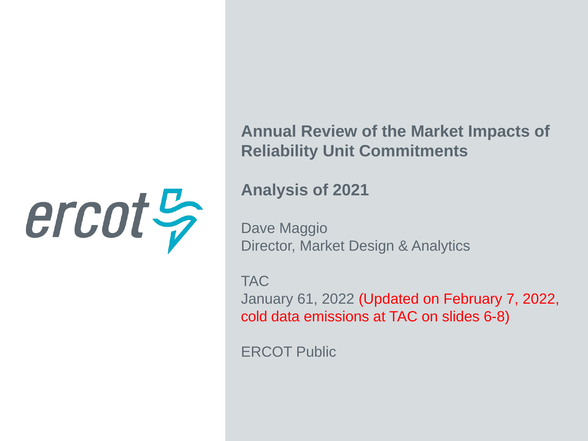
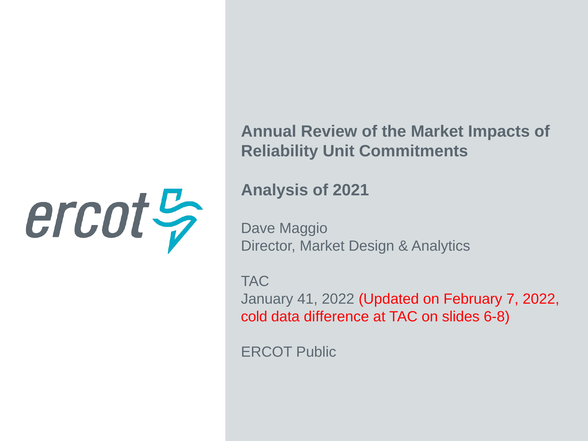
61: 61 -> 41
emissions: emissions -> difference
